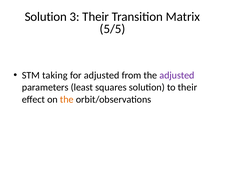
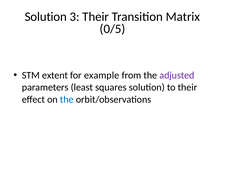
5/5: 5/5 -> 0/5
taking: taking -> extent
for adjusted: adjusted -> example
the at (67, 99) colour: orange -> blue
